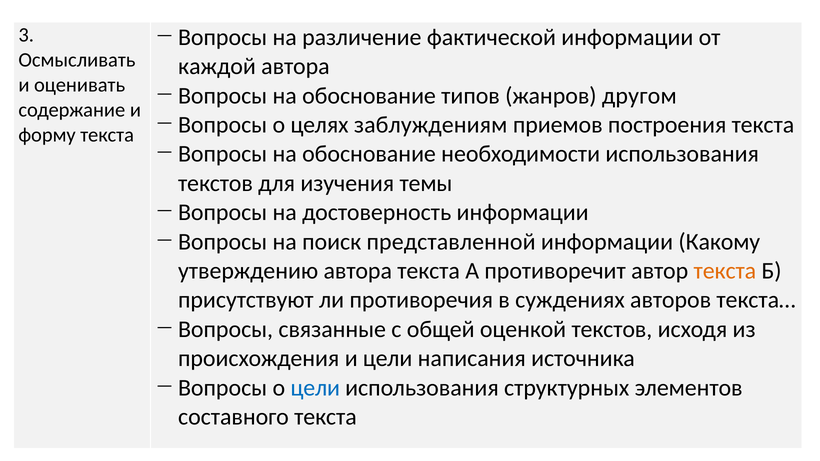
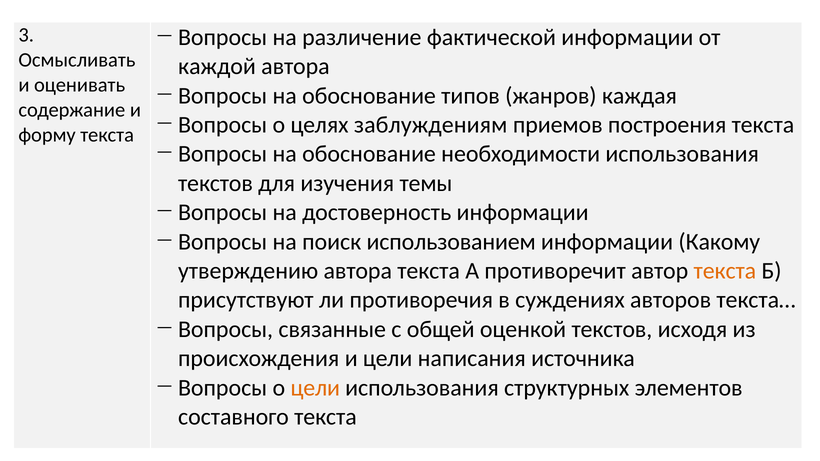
другом: другом -> каждая
представленной: представленной -> использованием
цели at (315, 388) colour: blue -> orange
